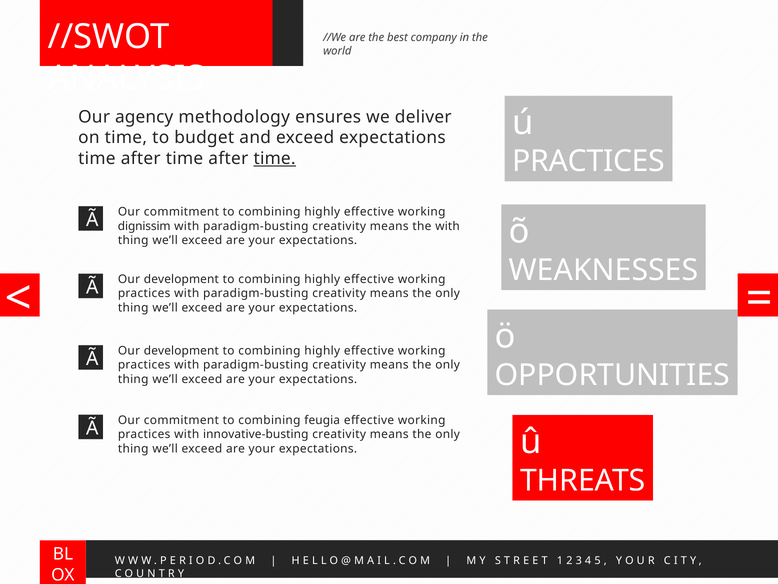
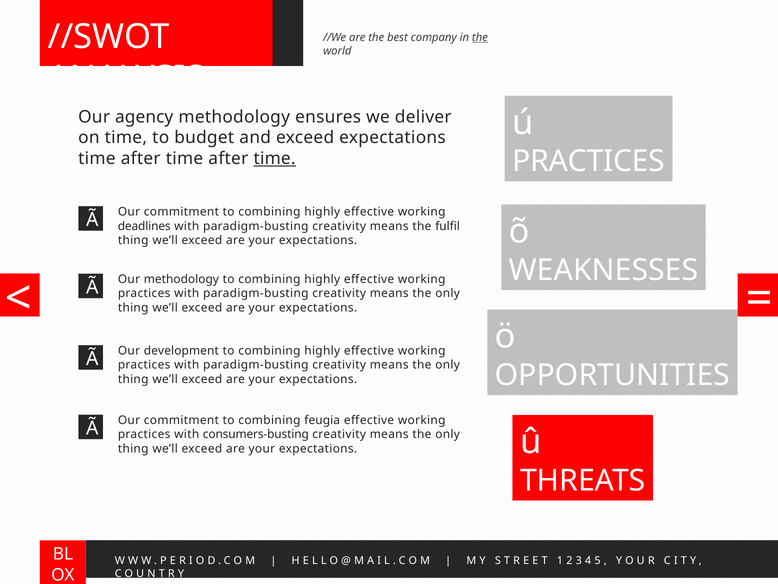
the at (480, 37) underline: none -> present
dignissim: dignissim -> deadlines
the with: with -> fulfil
development at (181, 279): development -> methodology
innovative-busting: innovative-busting -> consumers-busting
